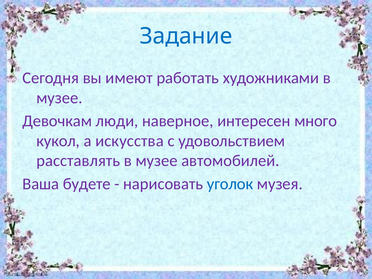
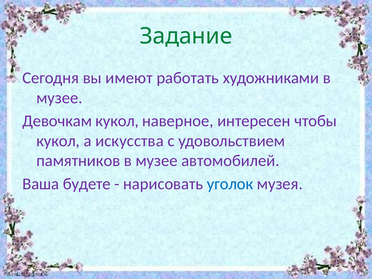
Задание colour: blue -> green
Девочкам люди: люди -> кукол
много: много -> чтобы
расставлять: расставлять -> памятников
